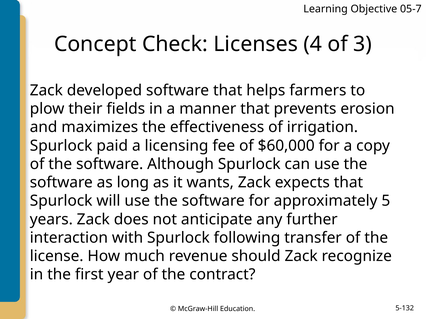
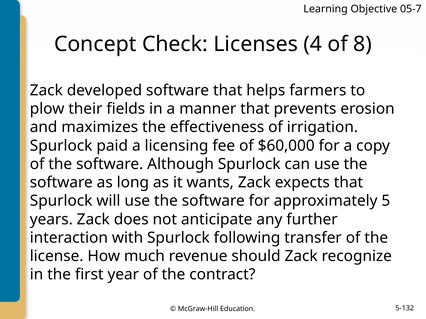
3: 3 -> 8
